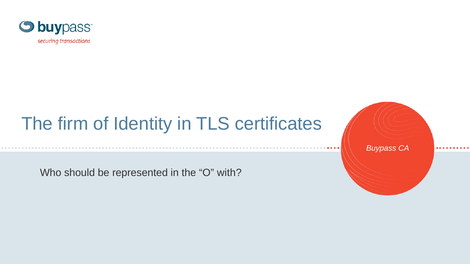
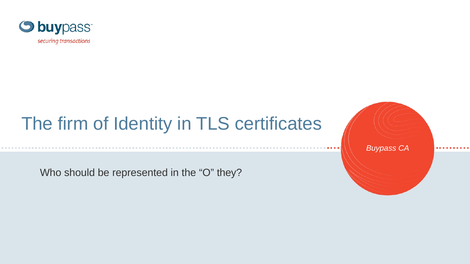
with: with -> they
